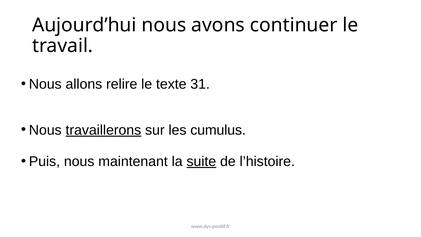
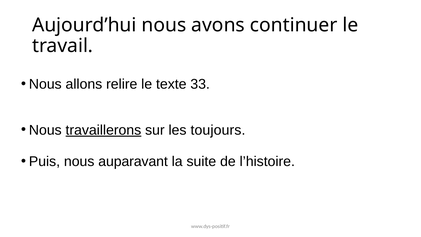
31: 31 -> 33
cumulus: cumulus -> toujours
maintenant: maintenant -> auparavant
suite underline: present -> none
